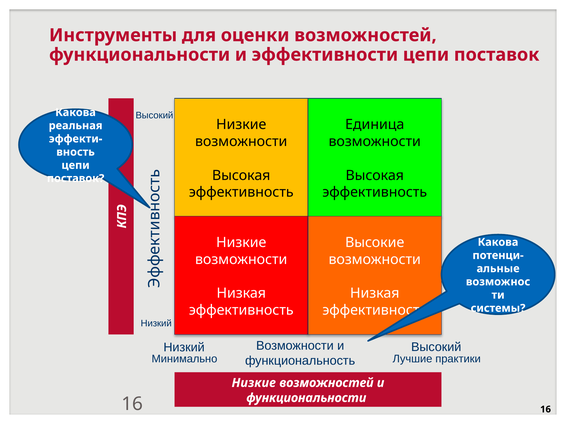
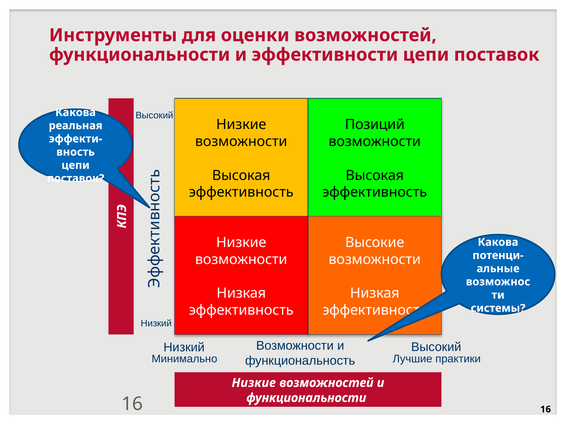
Единица: Единица -> Позиций
